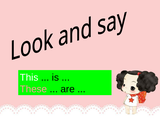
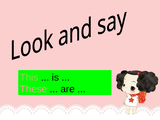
This colour: white -> light green
